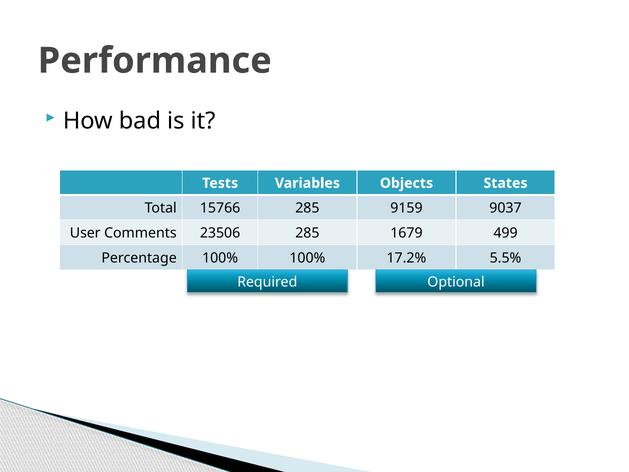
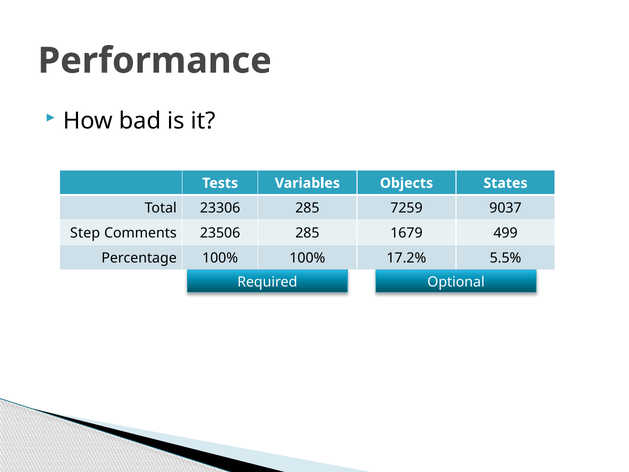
15766: 15766 -> 23306
9159: 9159 -> 7259
User: User -> Step
